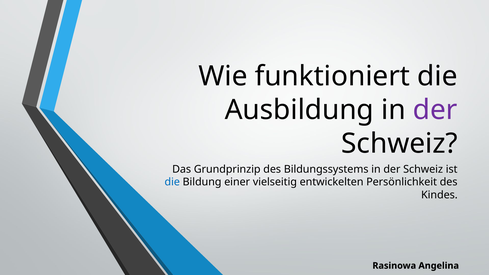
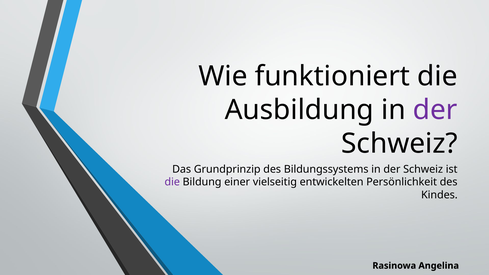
die at (172, 182) colour: blue -> purple
